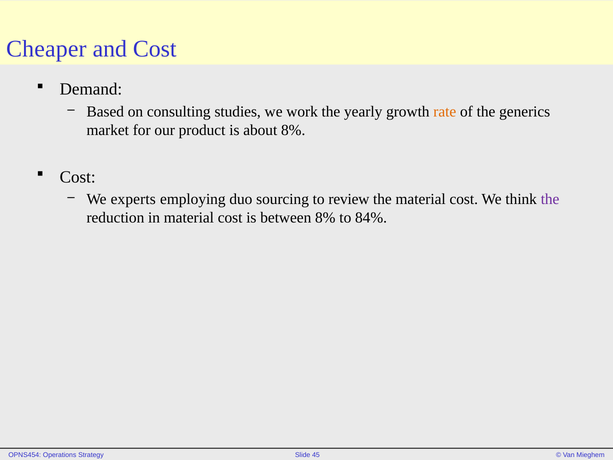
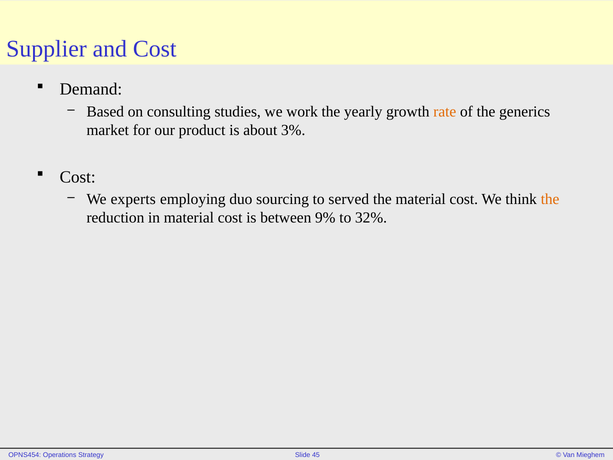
Cheaper: Cheaper -> Supplier
about 8%: 8% -> 3%
review: review -> served
the at (550, 199) colour: purple -> orange
between 8%: 8% -> 9%
84%: 84% -> 32%
